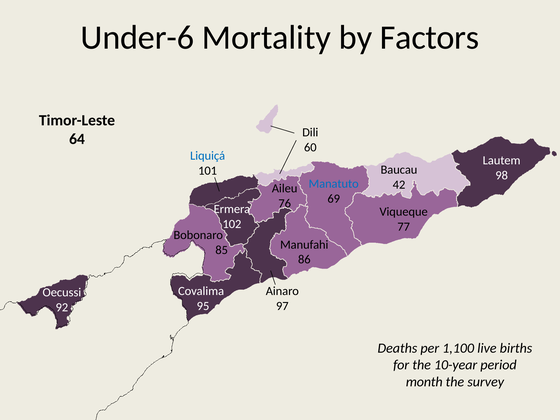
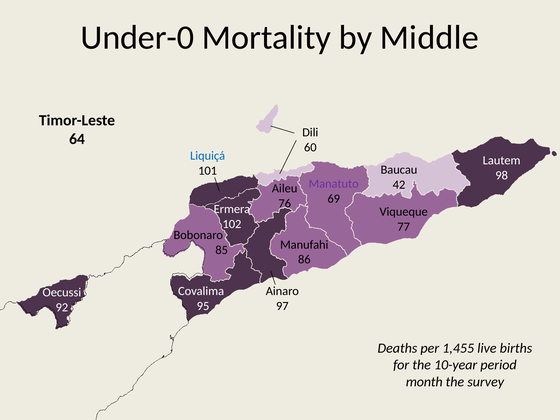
Under-6: Under-6 -> Under-0
Factors: Factors -> Middle
Manatuto colour: blue -> purple
1,100: 1,100 -> 1,455
